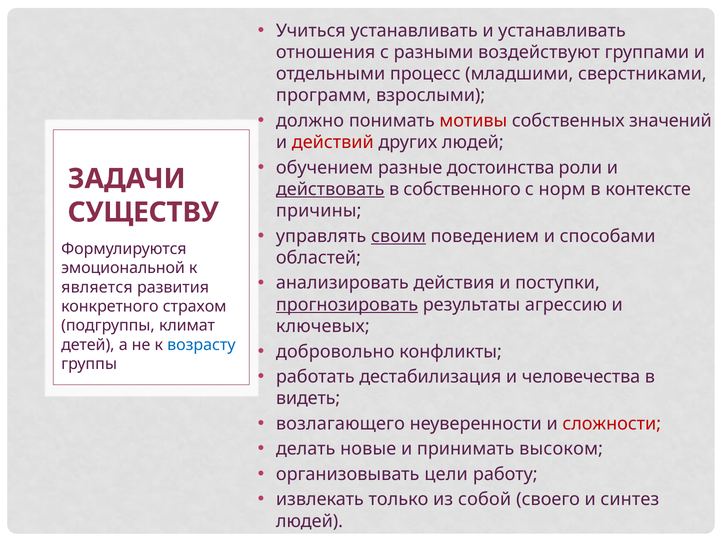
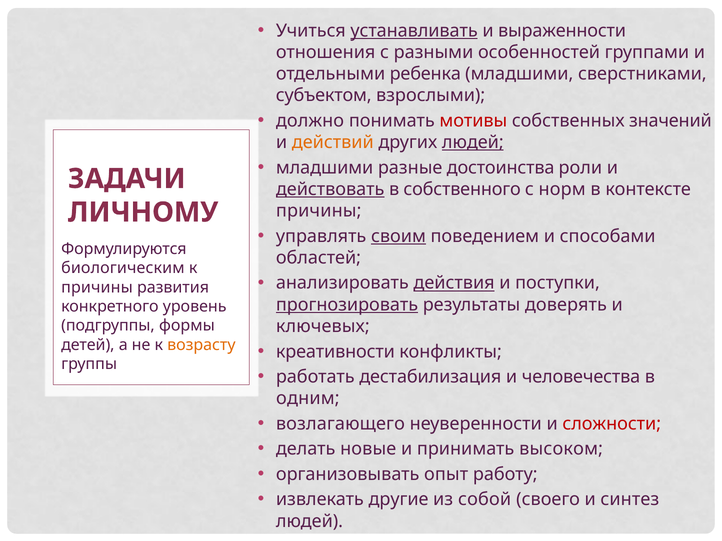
устанавливать at (414, 31) underline: none -> present
и устанавливать: устанавливать -> выраженности
воздействуют: воздействуют -> особенностей
процесс: процесс -> ребенка
программ: программ -> субъектом
действий colour: red -> orange
людей at (473, 143) underline: none -> present
обучением at (325, 168): обучением -> младшими
СУЩЕСТВУ: СУЩЕСТВУ -> ЛИЧНОМУ
эмоциональной: эмоциональной -> биологическим
действия underline: none -> present
является at (97, 287): является -> причины
агрессию: агрессию -> доверять
страхом: страхом -> уровень
климат: климат -> формы
возрасту colour: blue -> orange
добровольно: добровольно -> креативности
видеть: видеть -> одним
цели: цели -> опыт
только: только -> другие
